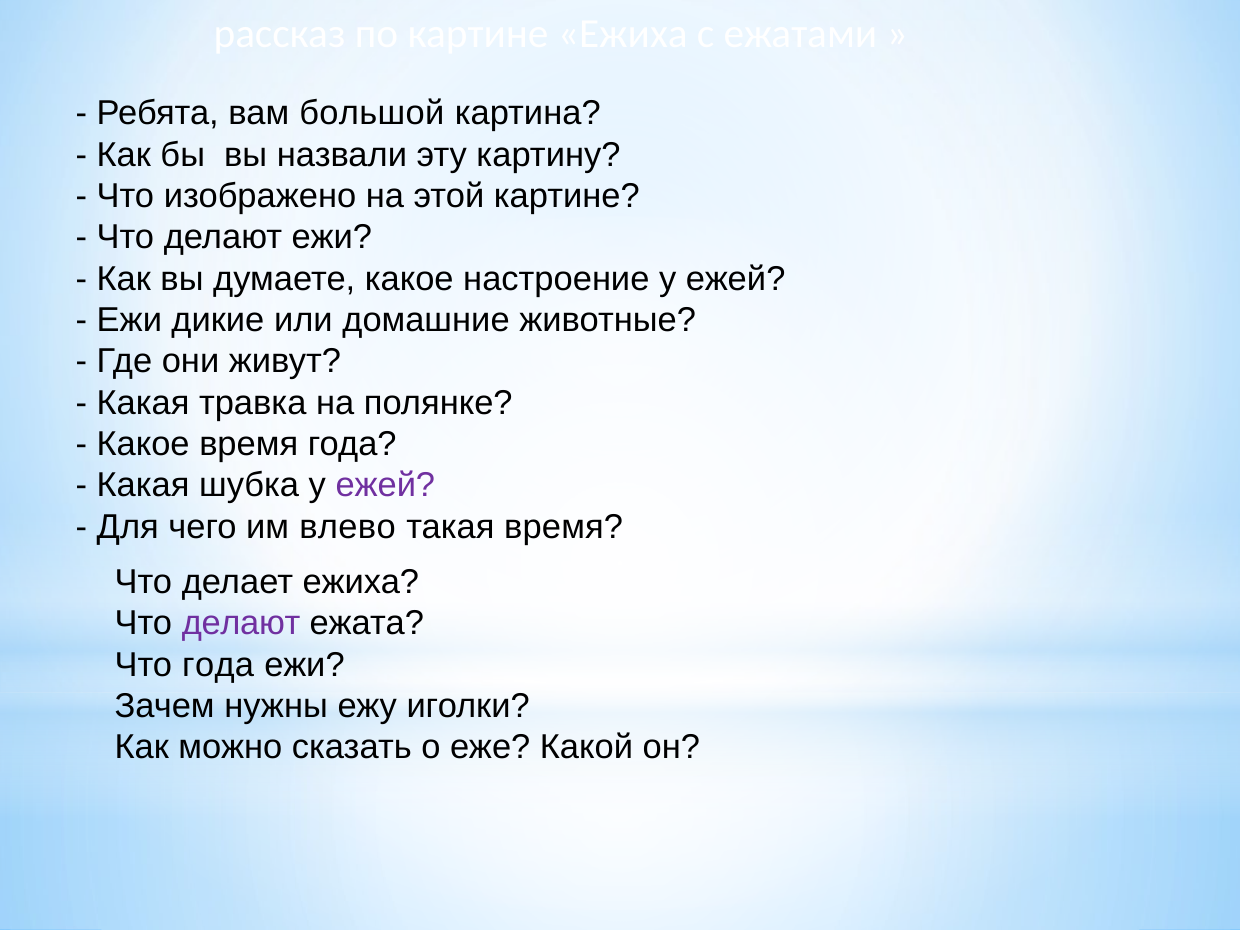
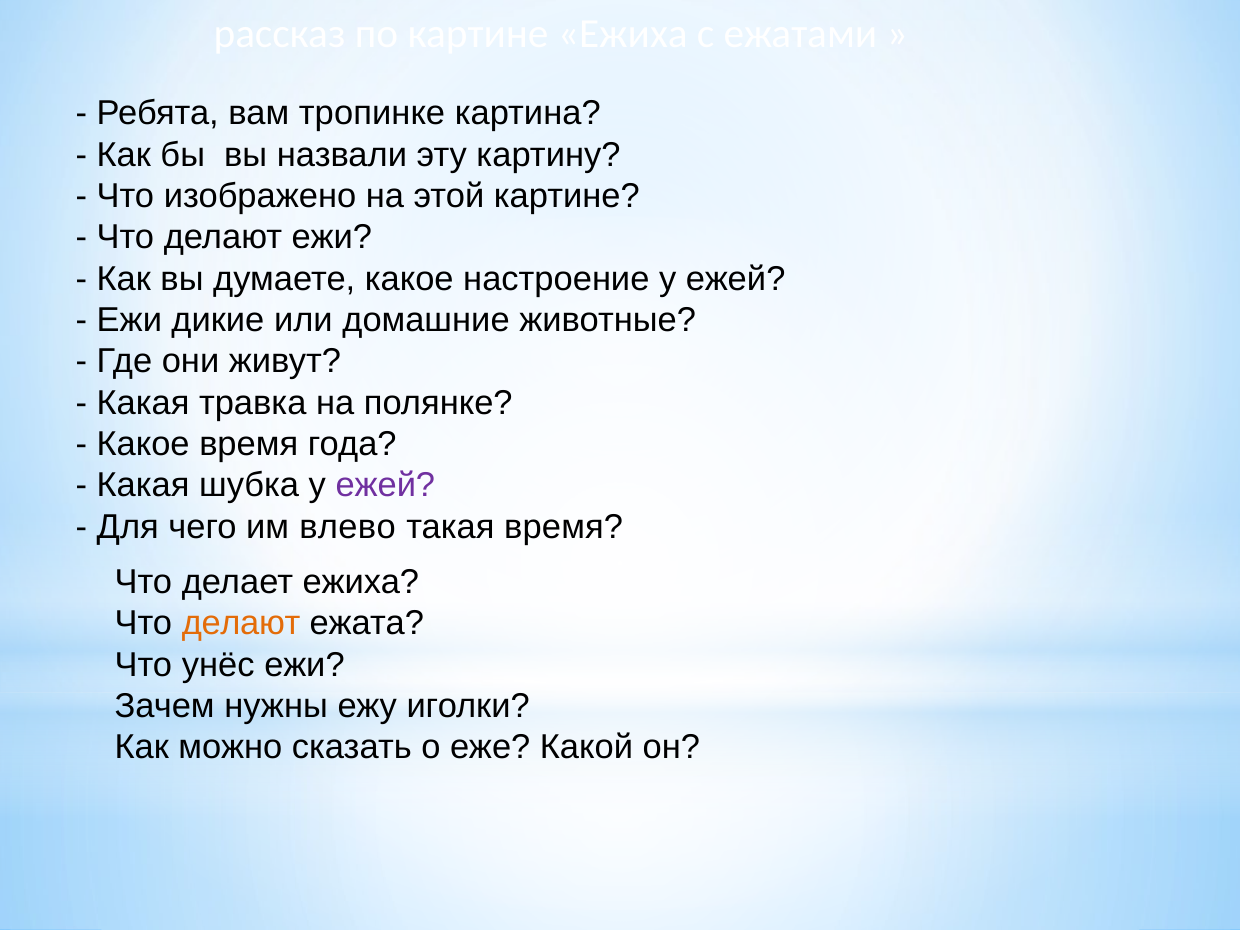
большой: большой -> тропинке
делают at (241, 623) colour: purple -> orange
Что года: года -> унёс
